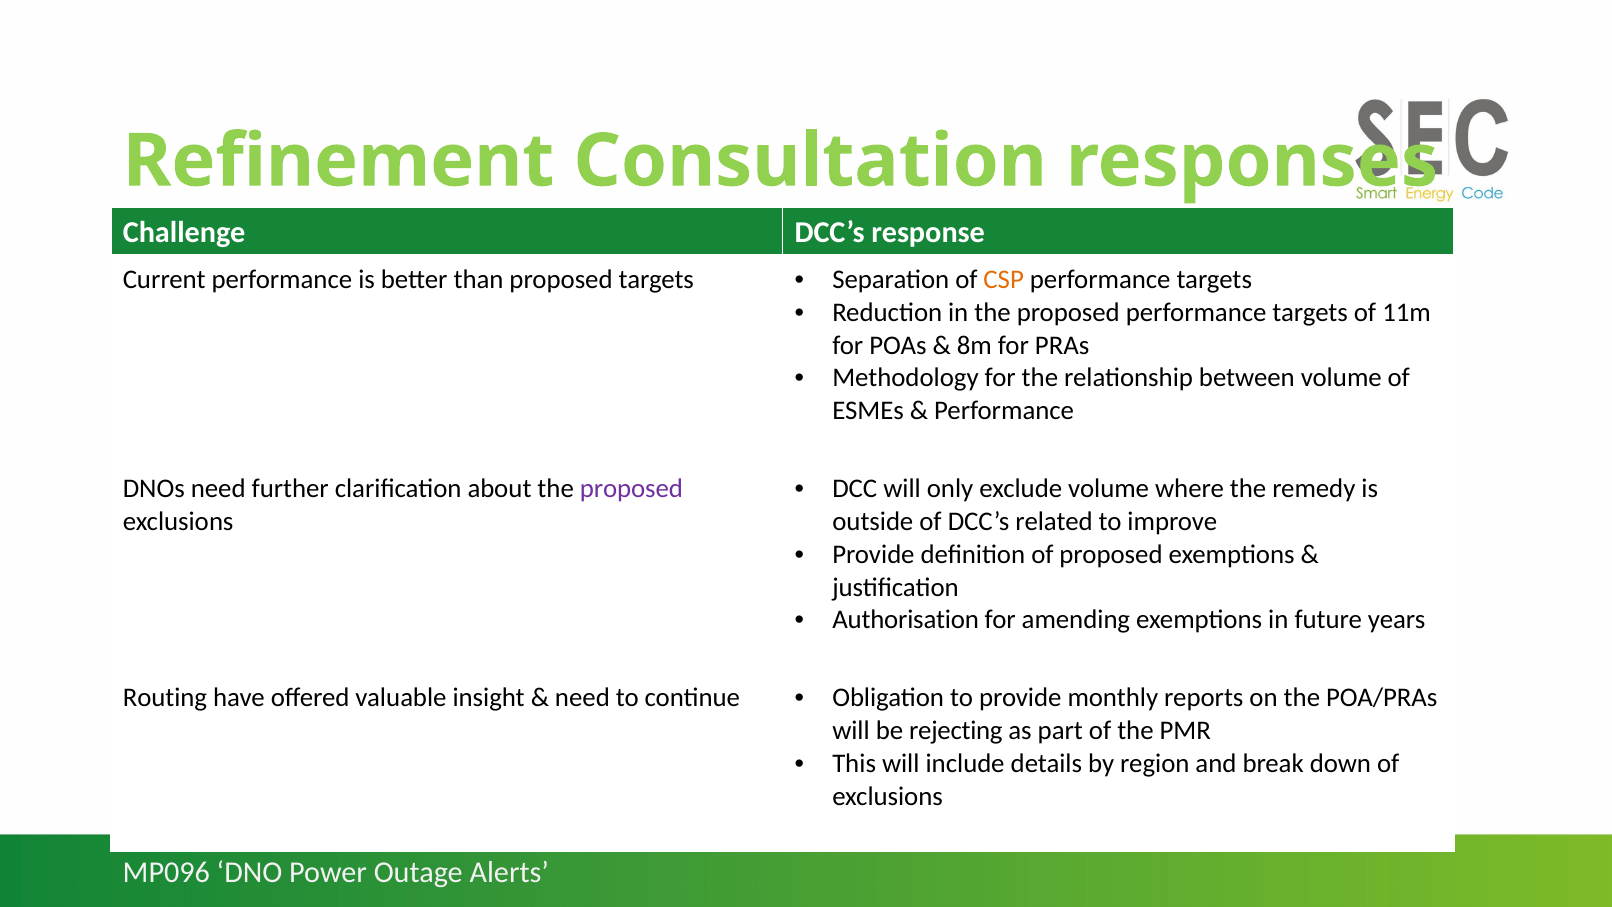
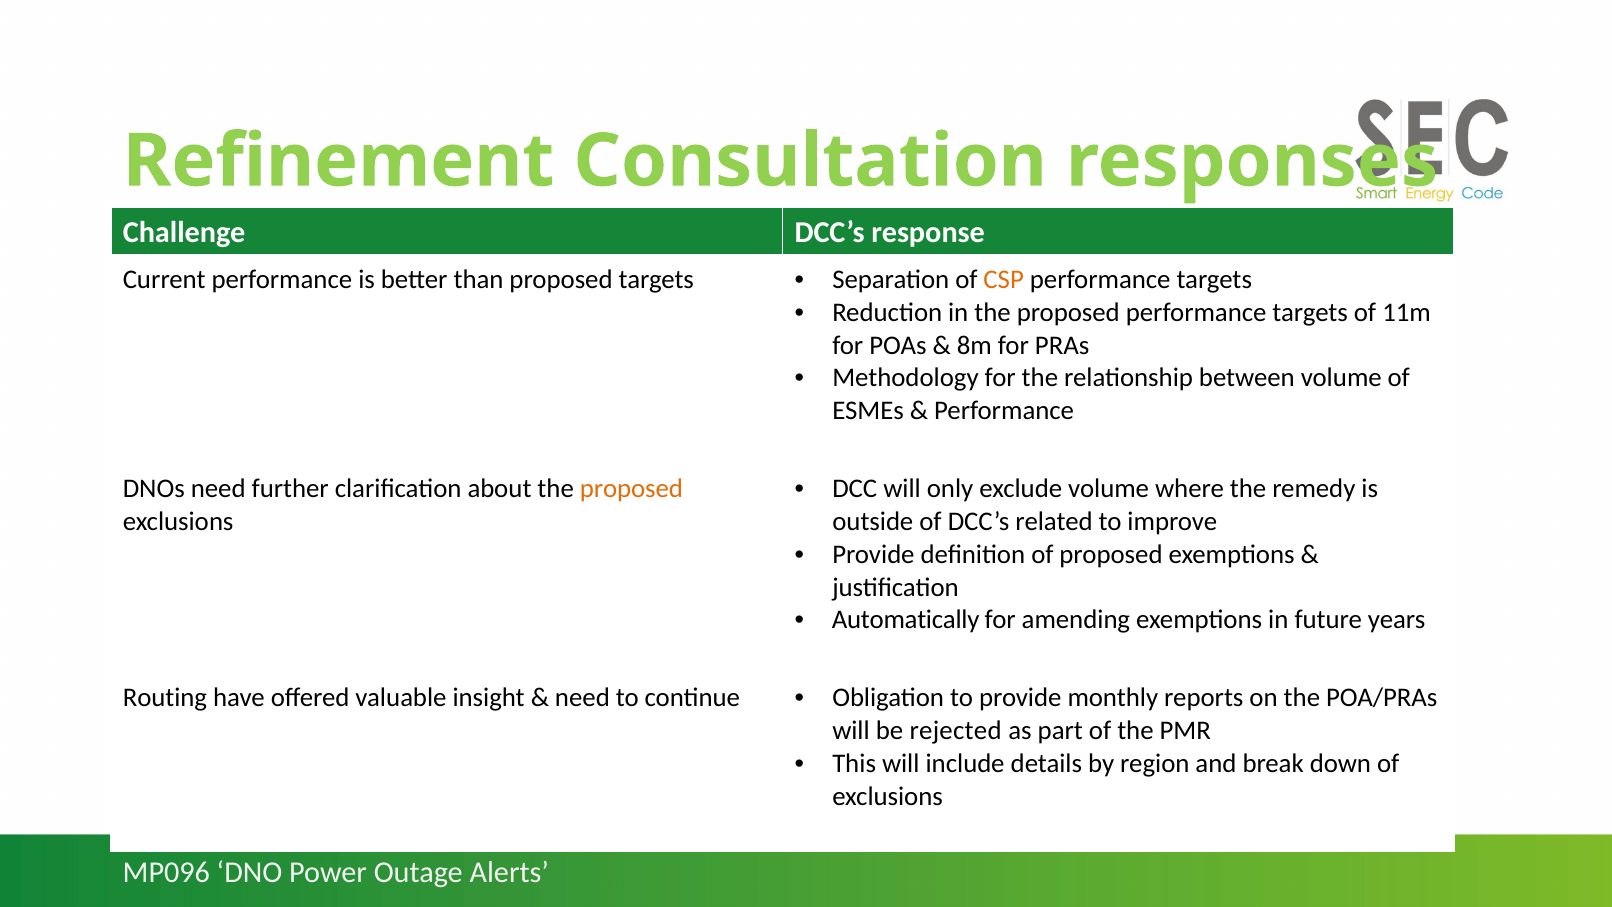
proposed at (631, 489) colour: purple -> orange
Authorisation: Authorisation -> Automatically
rejecting: rejecting -> rejected
